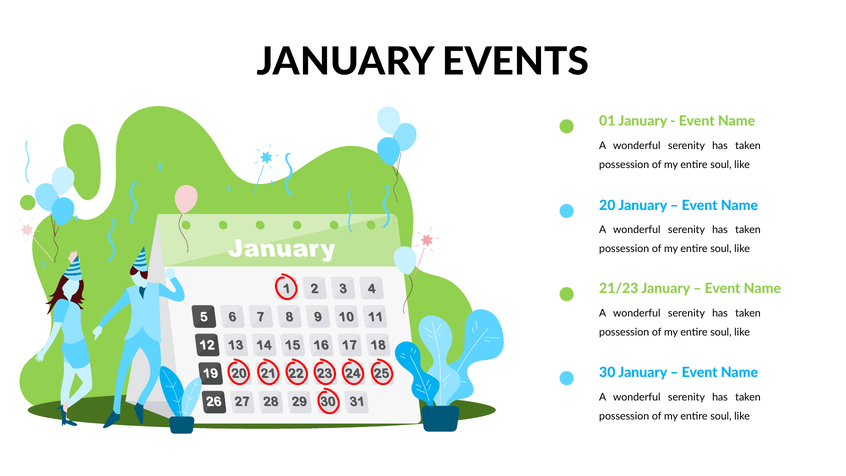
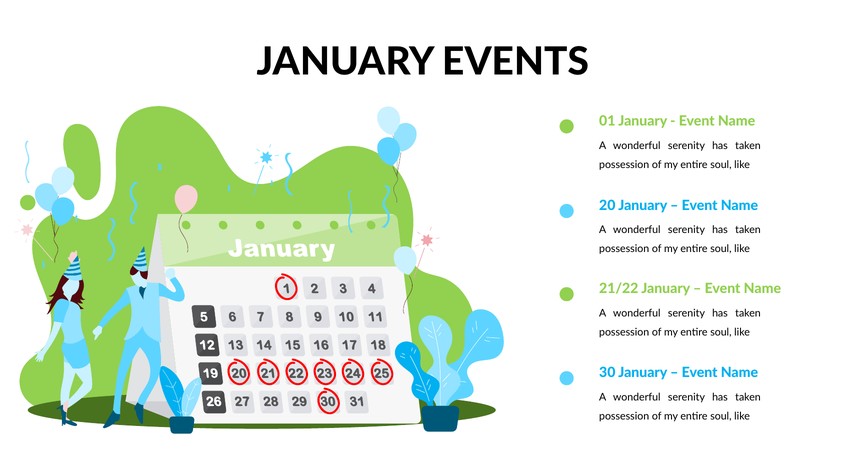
21/23: 21/23 -> 21/22
